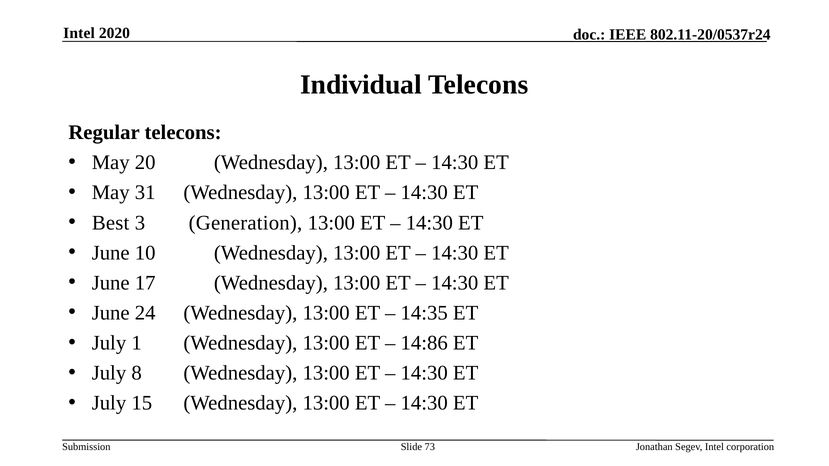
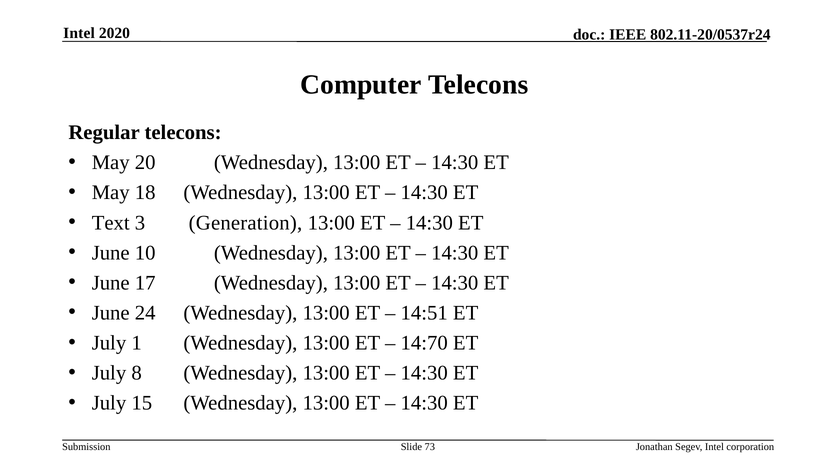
Individual: Individual -> Computer
31: 31 -> 18
Best: Best -> Text
14:35: 14:35 -> 14:51
14:86: 14:86 -> 14:70
